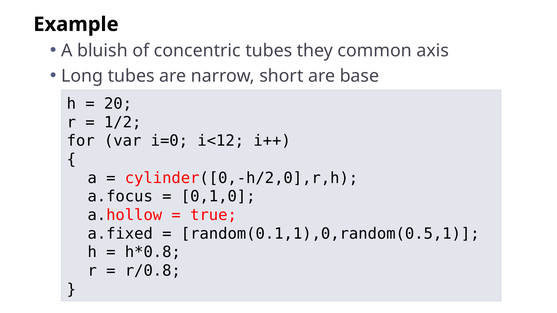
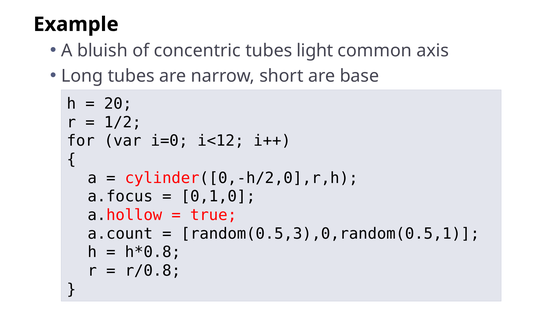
they: they -> light
a.fixed: a.fixed -> a.count
random(0.1,1),0,random(0.5,1: random(0.1,1),0,random(0.5,1 -> random(0.5,3),0,random(0.5,1
